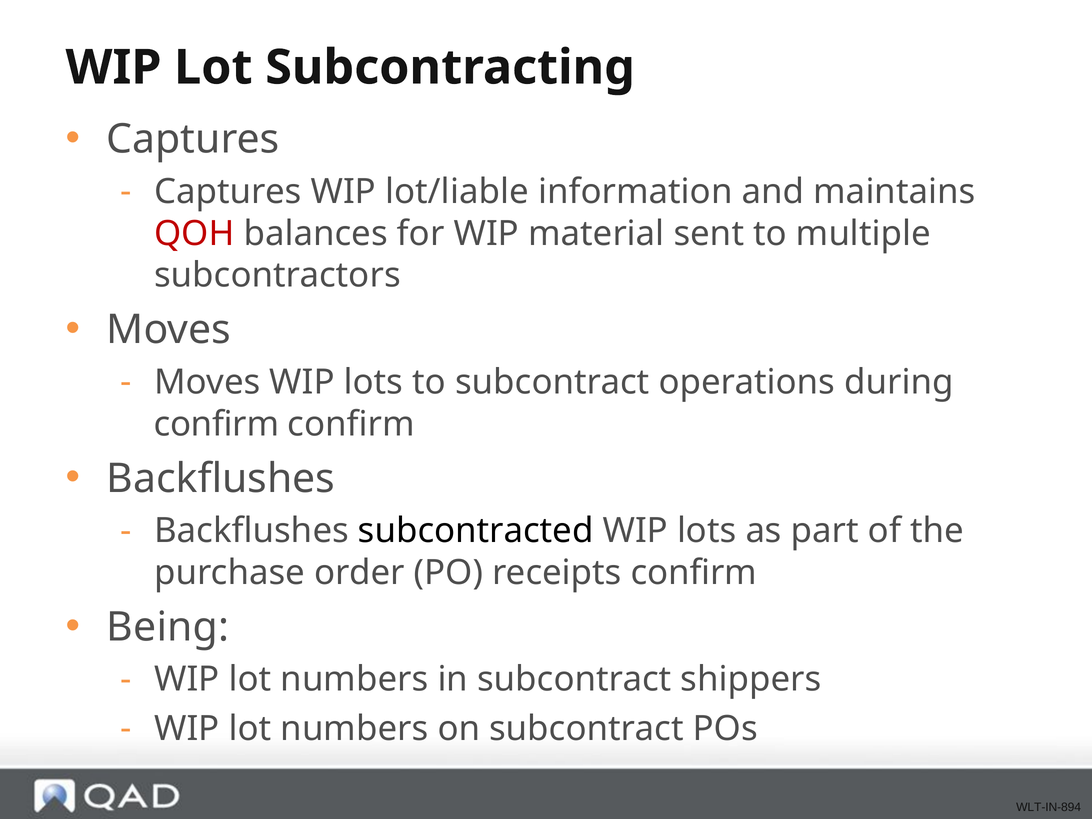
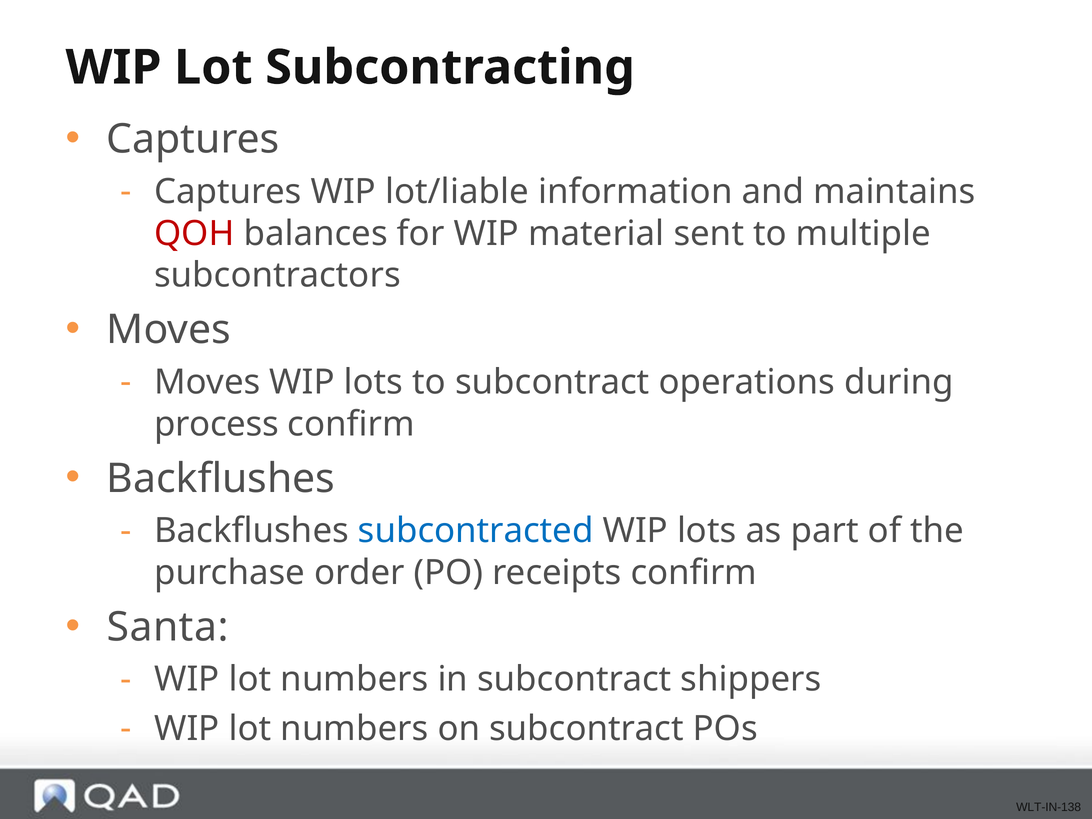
confirm at (216, 424): confirm -> process
subcontracted colour: black -> blue
Being: Being -> Santa
WLT-IN-894: WLT-IN-894 -> WLT-IN-138
